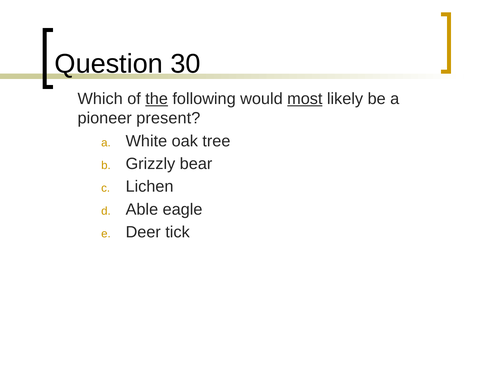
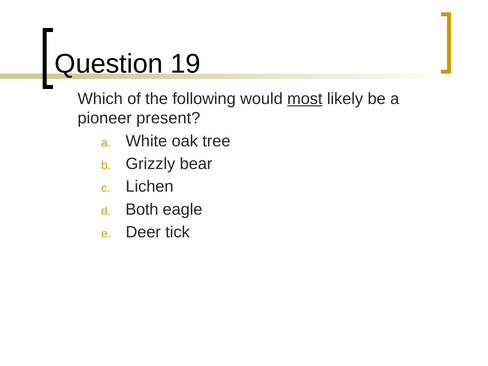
30: 30 -> 19
the underline: present -> none
Able: Able -> Both
